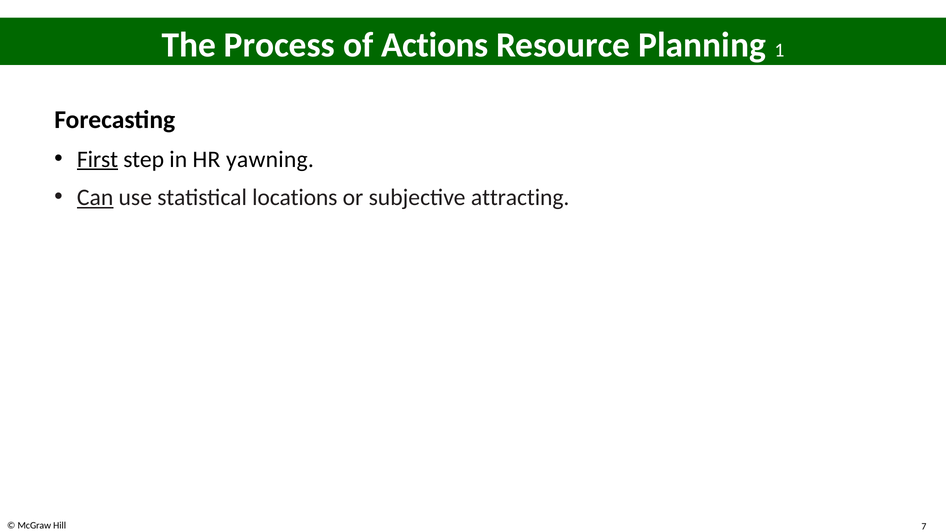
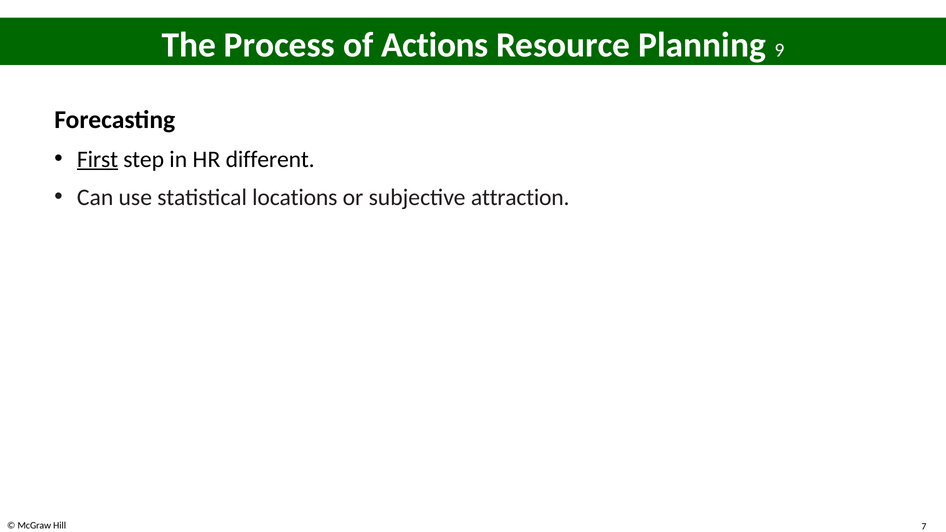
1: 1 -> 9
yawning: yawning -> different
Can underline: present -> none
attracting: attracting -> attraction
